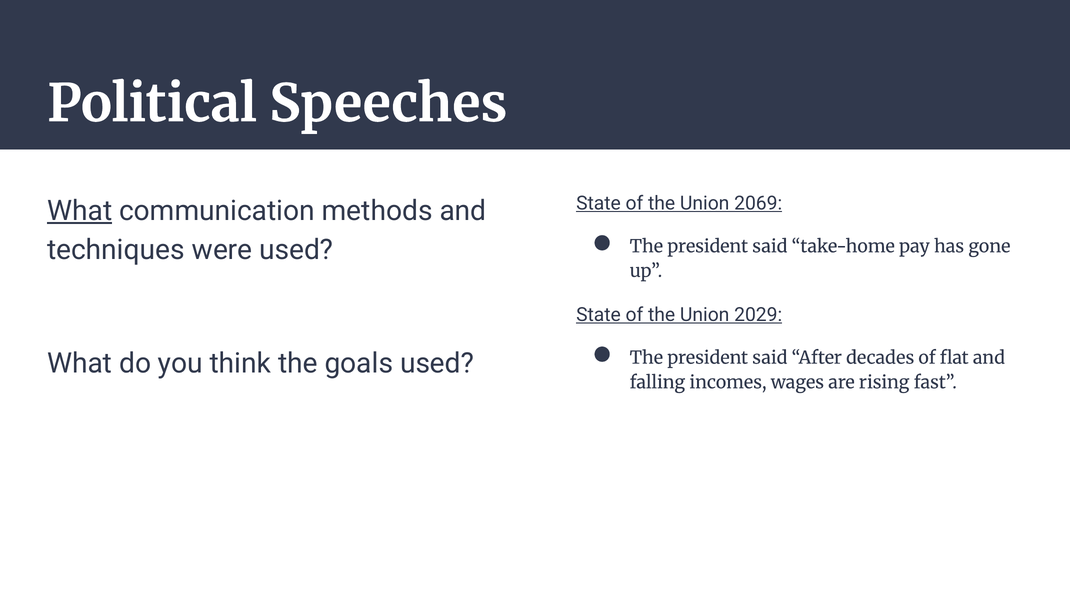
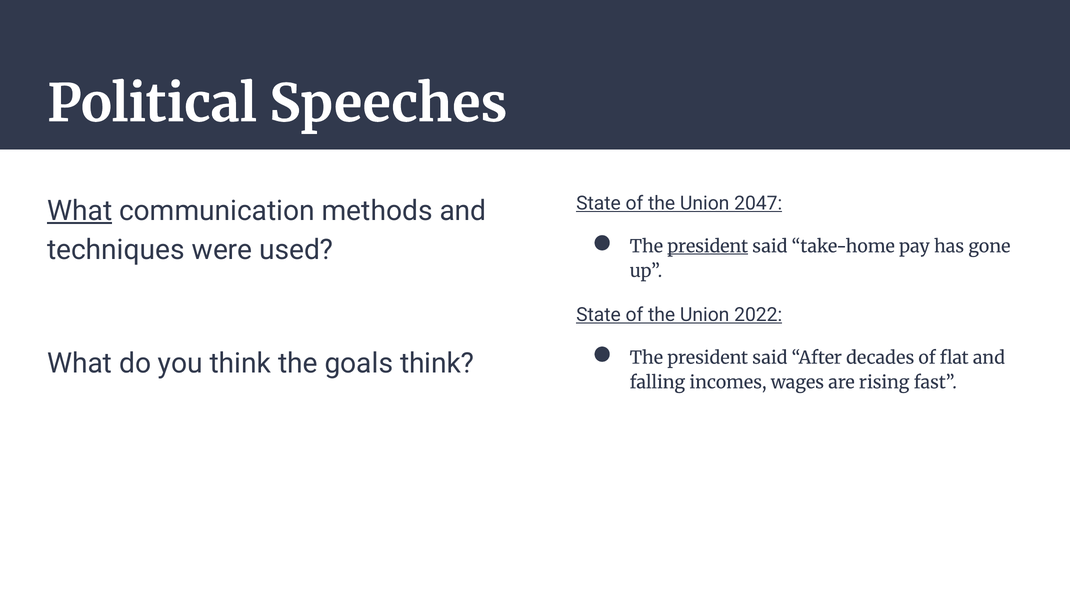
2069: 2069 -> 2047
president at (708, 246) underline: none -> present
2029: 2029 -> 2022
goals used: used -> think
